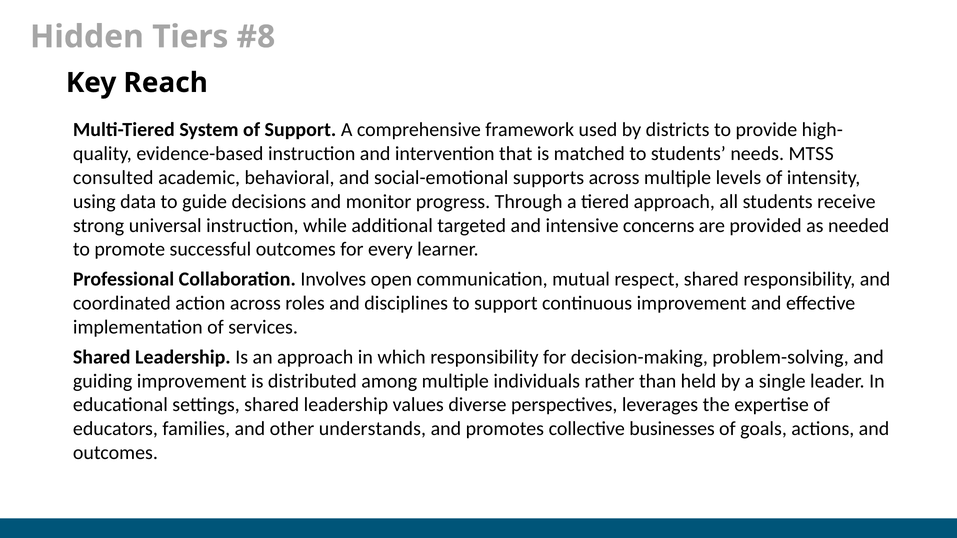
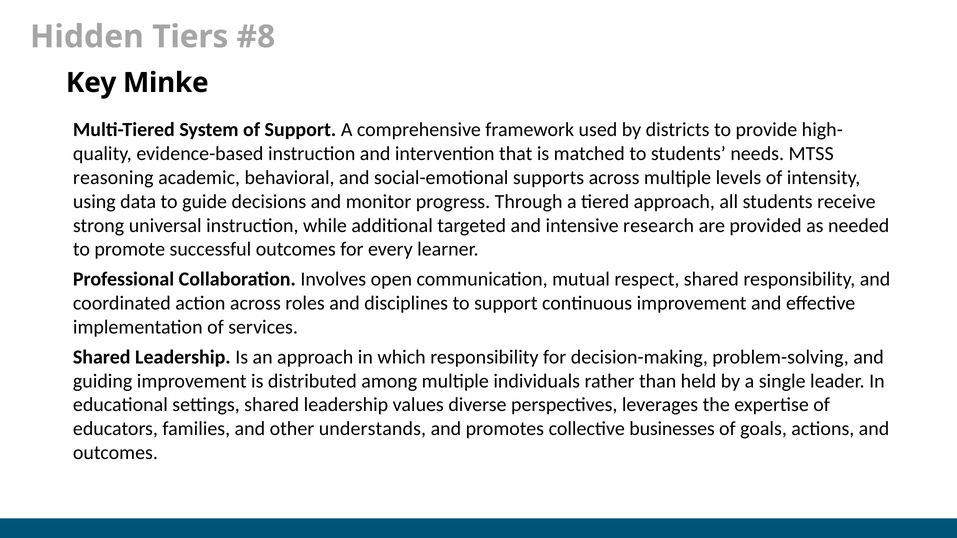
Reach: Reach -> Minke
consulted: consulted -> reasoning
concerns: concerns -> research
